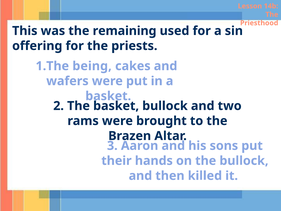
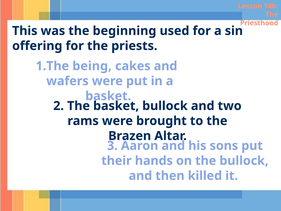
remaining: remaining -> beginning
